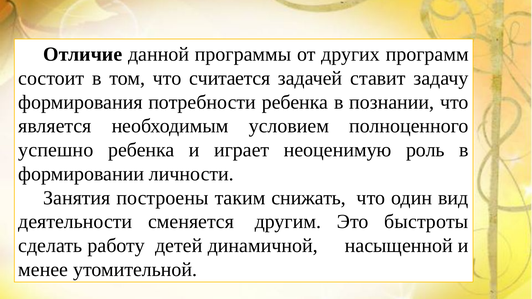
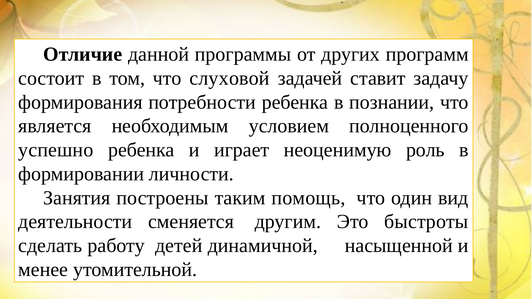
считается: считается -> слуховой
снижать: снижать -> помощь
